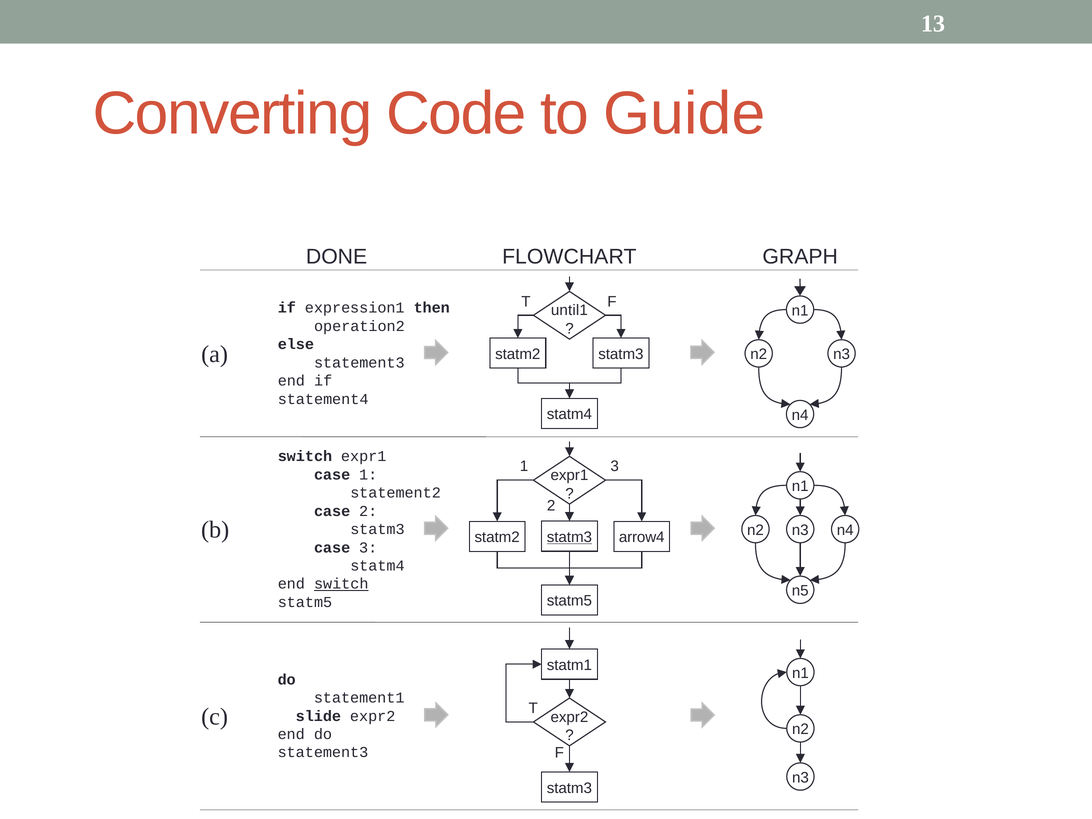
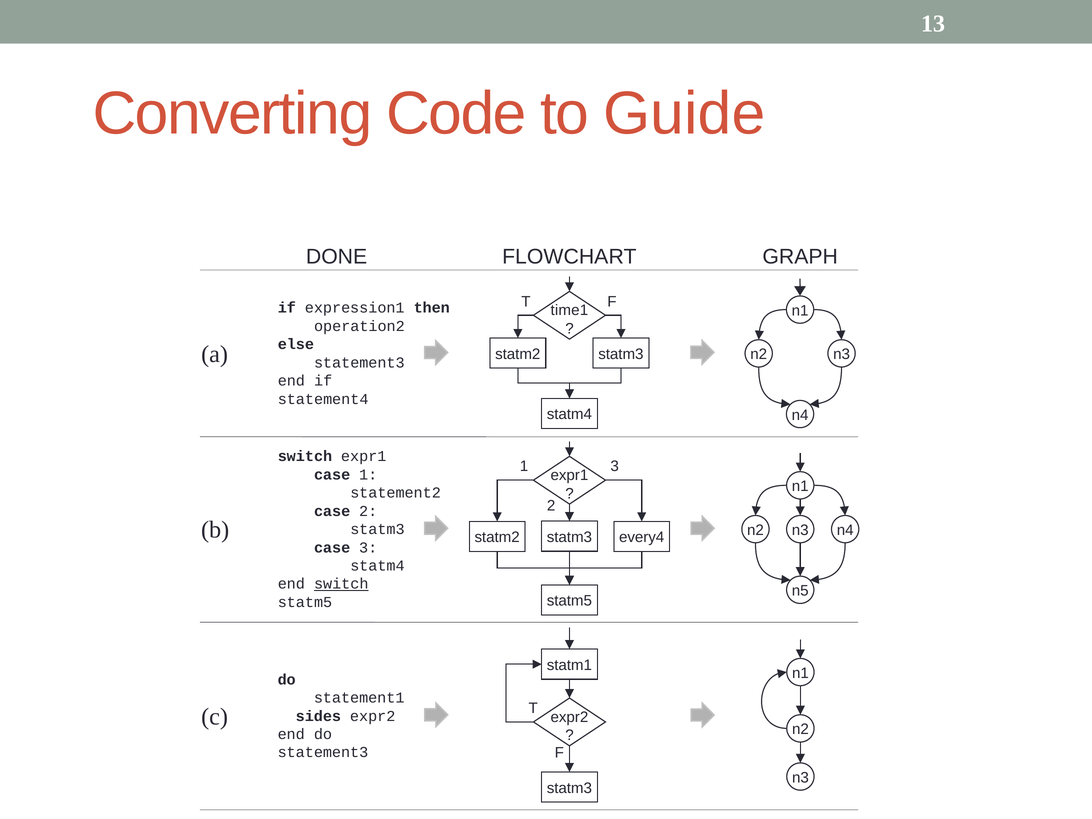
until1: until1 -> time1
statm3 at (569, 537) underline: present -> none
arrow4: arrow4 -> every4
slide: slide -> sides
